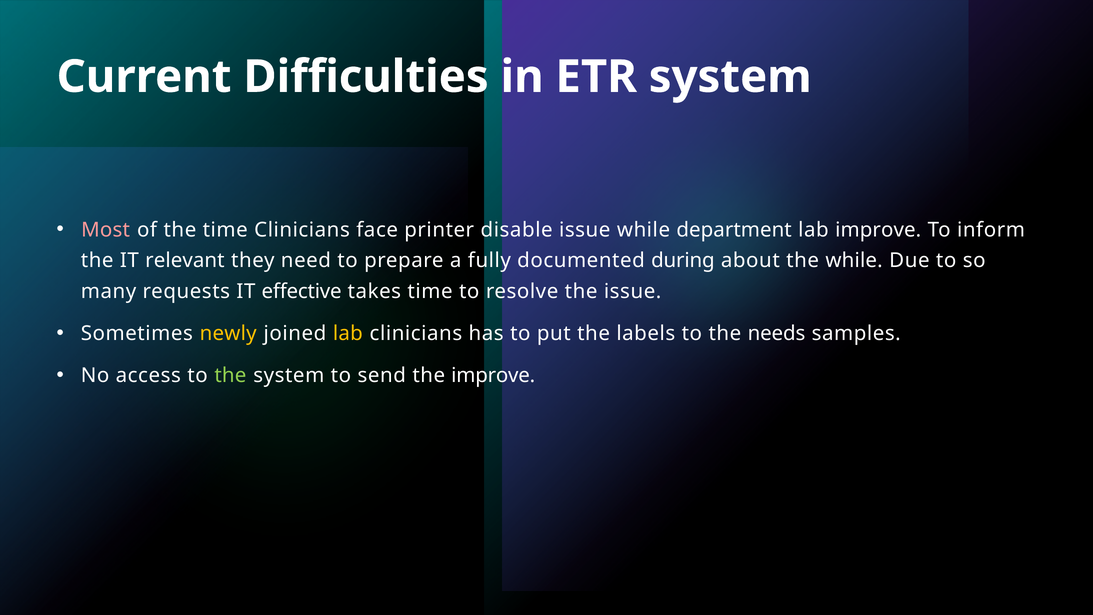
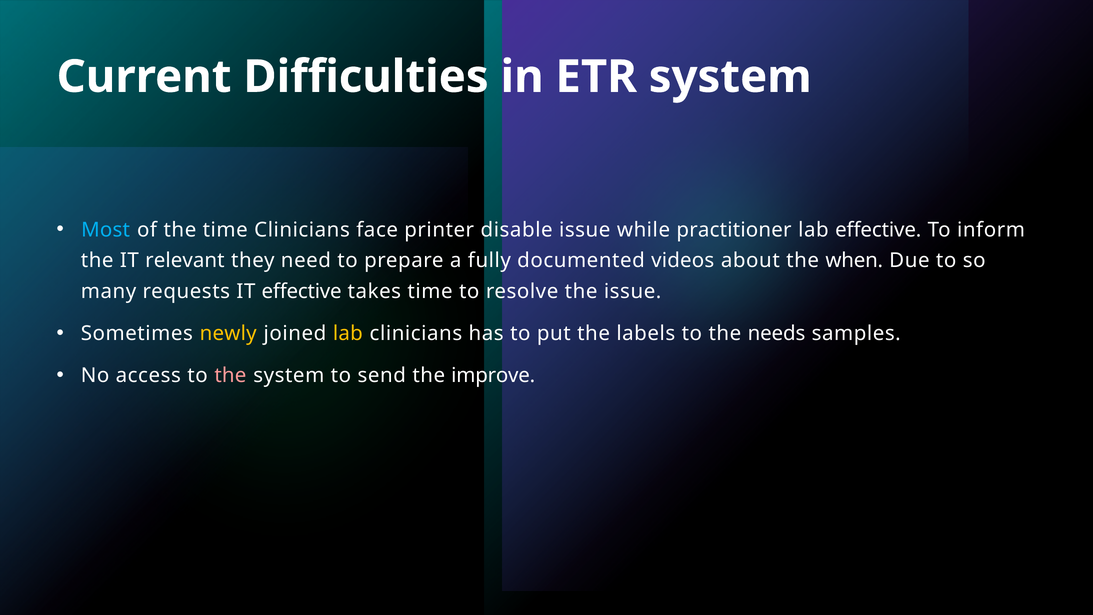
Most colour: pink -> light blue
department: department -> practitioner
lab improve: improve -> effective
during: during -> videos
the while: while -> when
the at (230, 375) colour: light green -> pink
